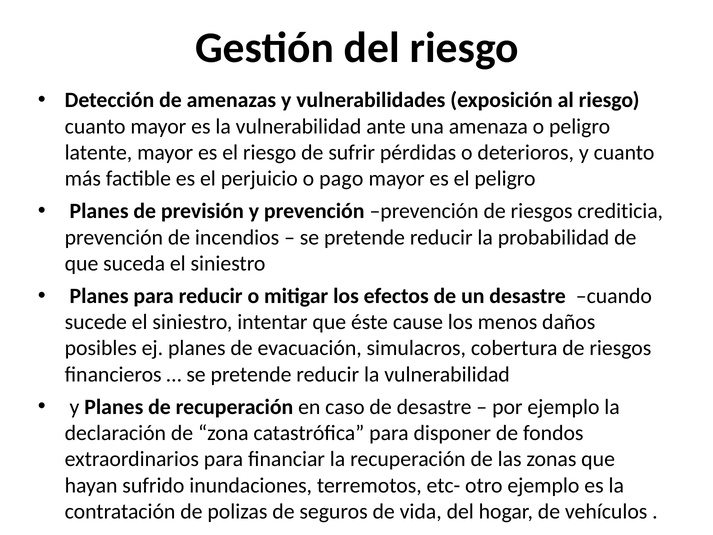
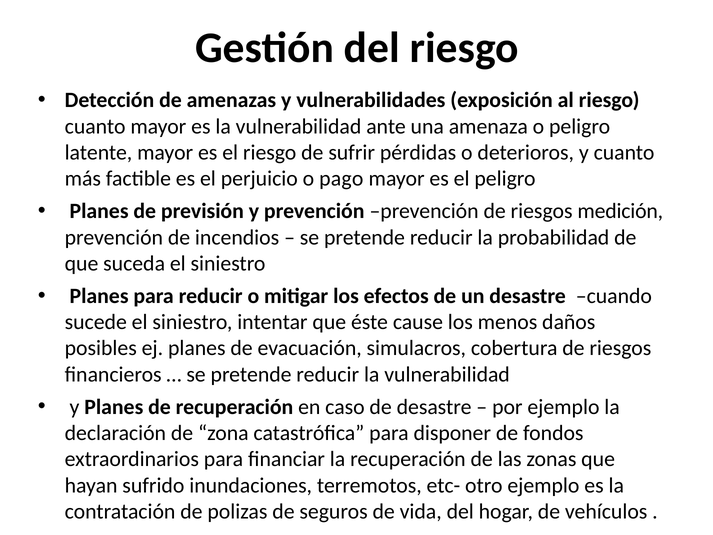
crediticia: crediticia -> medición
